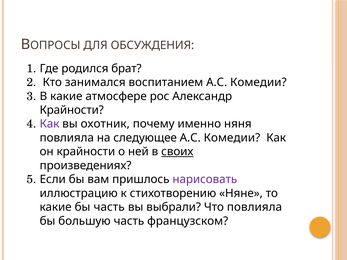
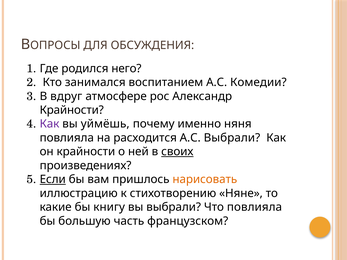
брат: брат -> него
В какие: какие -> вдруг
охотник: охотник -> уймёшь
следующее: следующее -> расходится
Комедии at (232, 138): Комедии -> Выбрали
Если underline: none -> present
нарисовать colour: purple -> orange
бы часть: часть -> книгу
